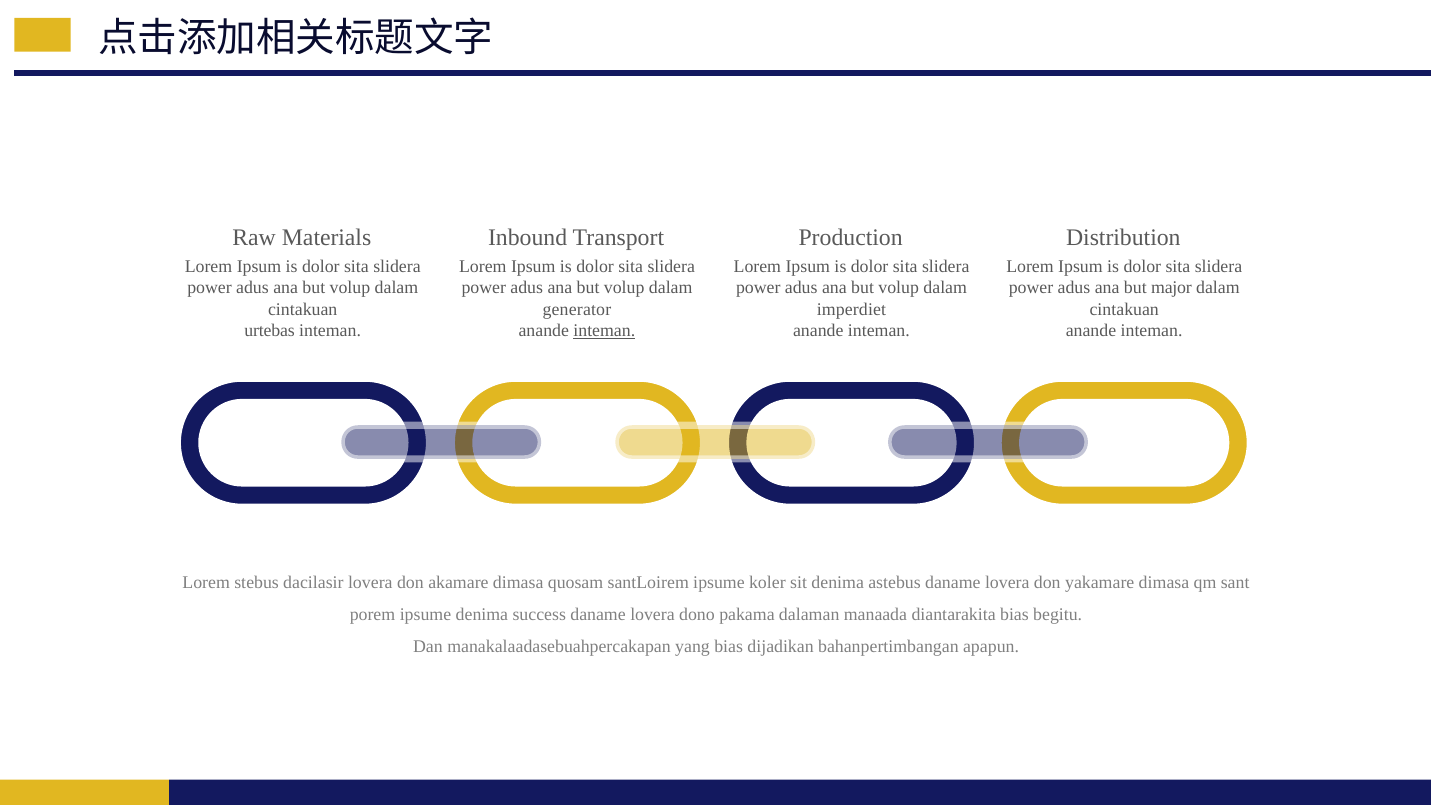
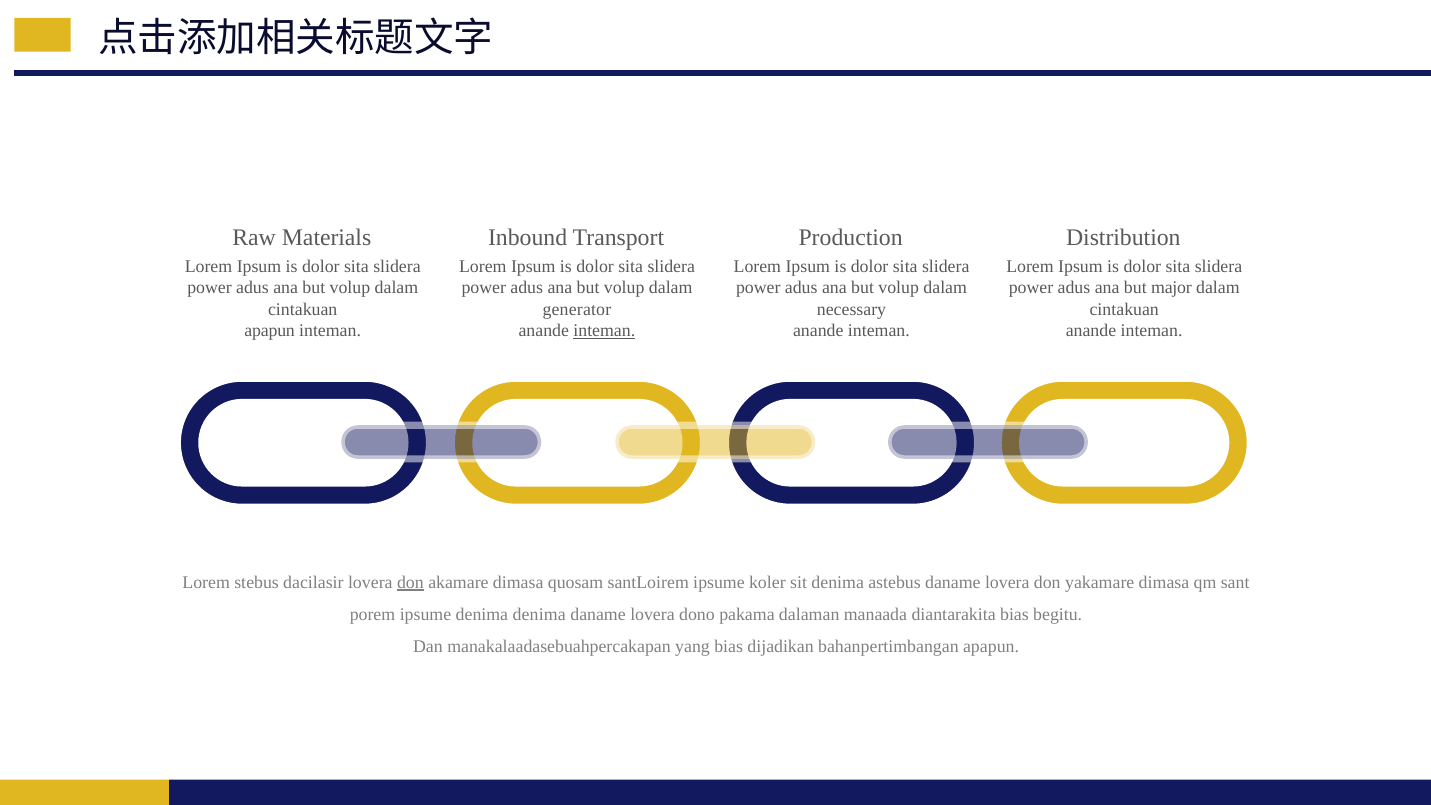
imperdiet: imperdiet -> necessary
urtebas at (270, 331): urtebas -> apapun
don at (410, 582) underline: none -> present
denima success: success -> denima
